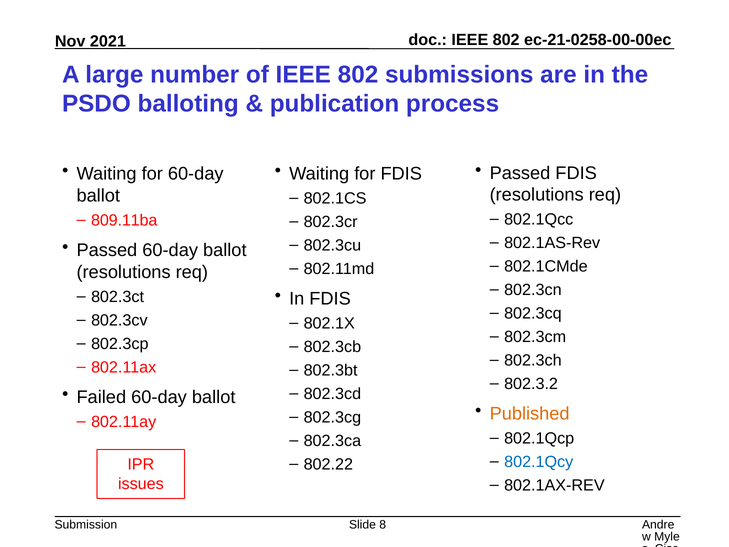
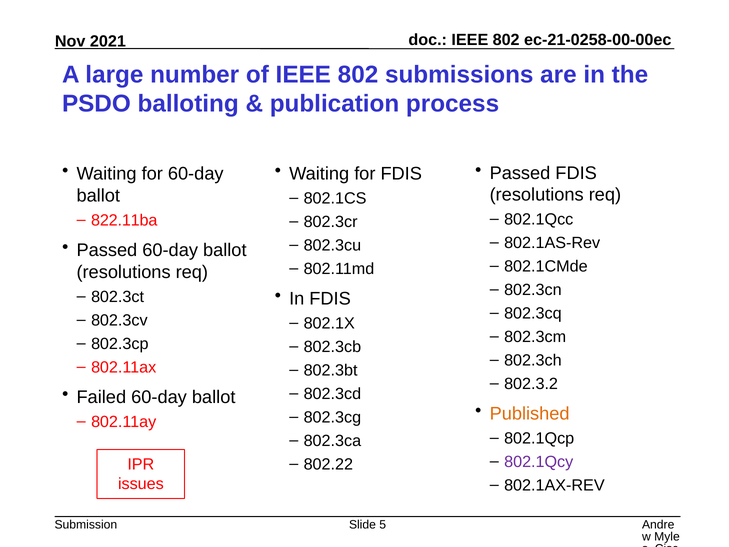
809.11ba: 809.11ba -> 822.11ba
802.1Qcy colour: blue -> purple
8: 8 -> 5
